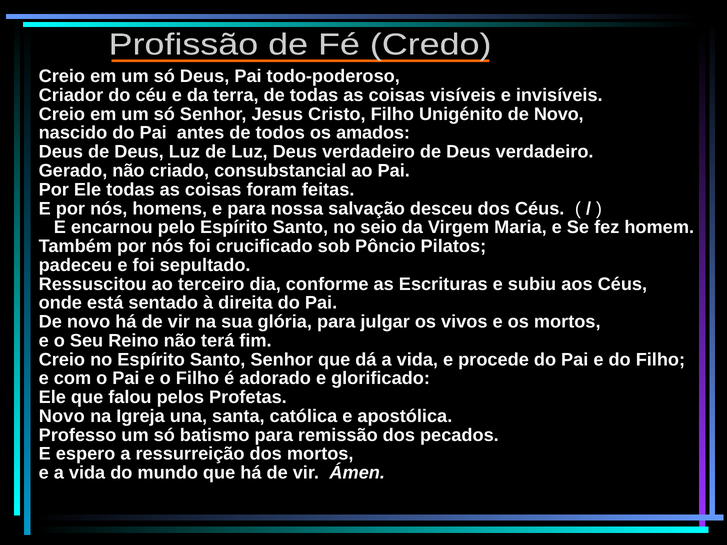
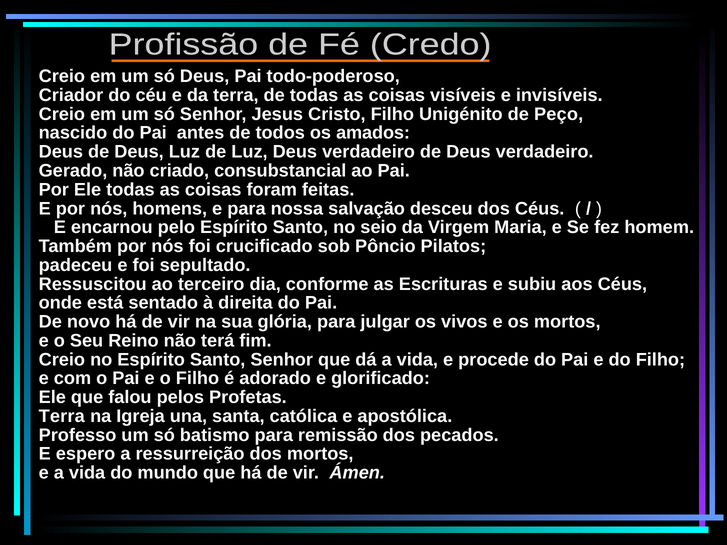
Unigénito de Novo: Novo -> Peço
Novo at (62, 416): Novo -> Terra
